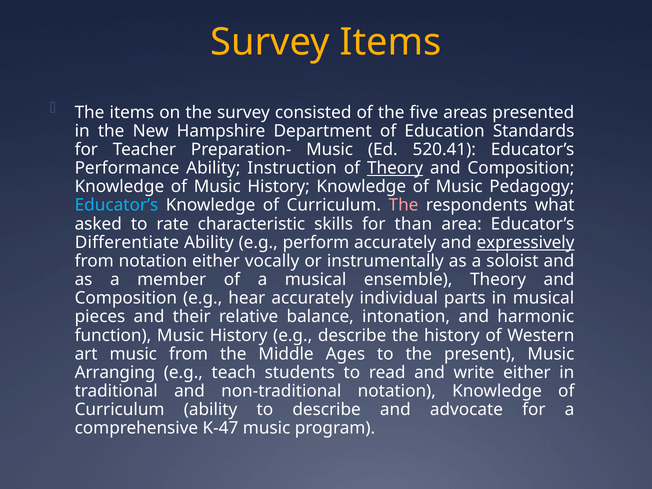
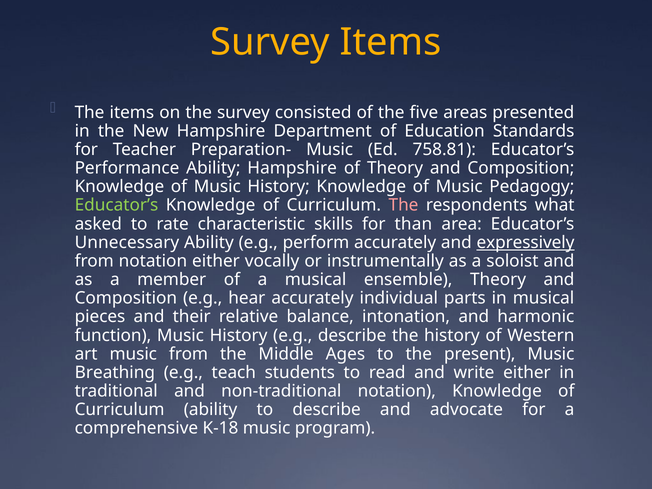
520.41: 520.41 -> 758.81
Ability Instruction: Instruction -> Hampshire
Theory at (395, 168) underline: present -> none
Educator’s at (116, 205) colour: light blue -> light green
Differentiate: Differentiate -> Unnecessary
Arranging: Arranging -> Breathing
K-47: K-47 -> K-18
